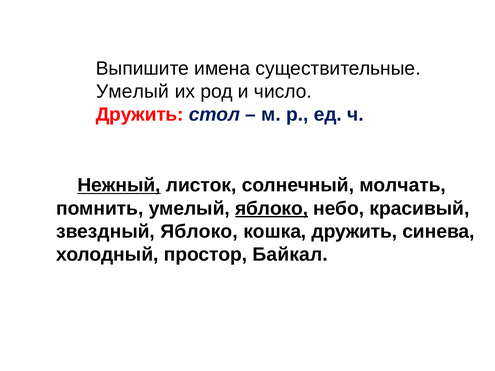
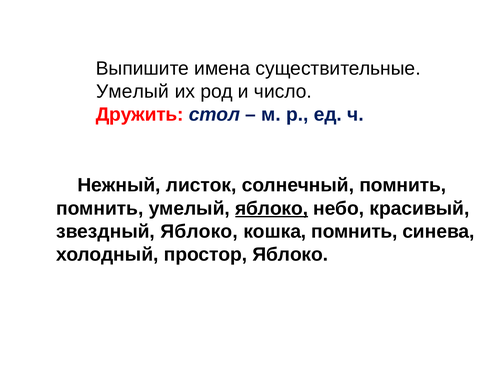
Нежный underline: present -> none
солнечный молчать: молчать -> помнить
кошка дружить: дружить -> помнить
простор Байкал: Байкал -> Яблоко
